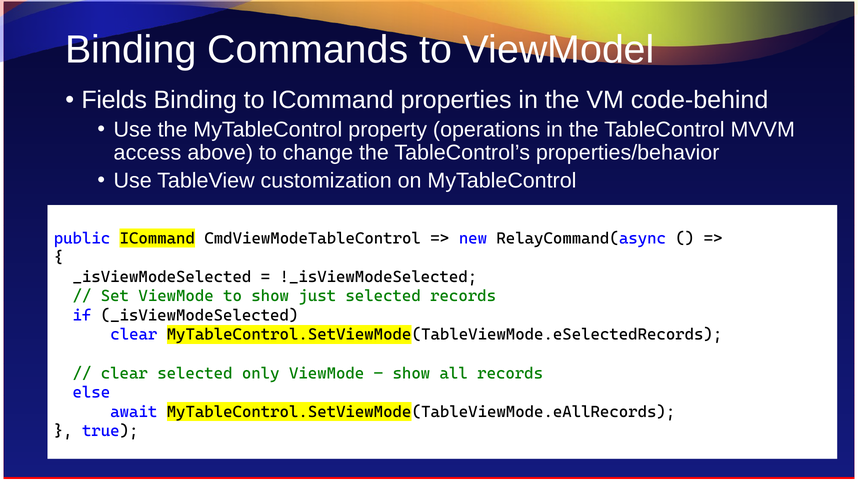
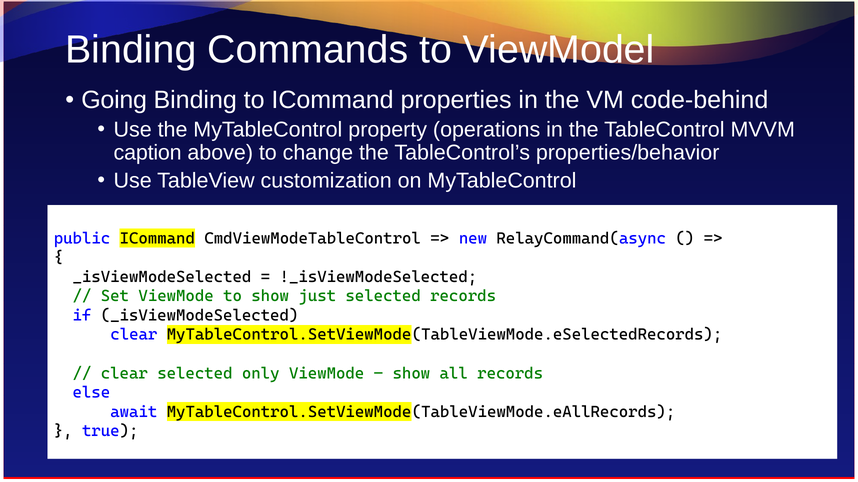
Fields: Fields -> Going
access: access -> caption
